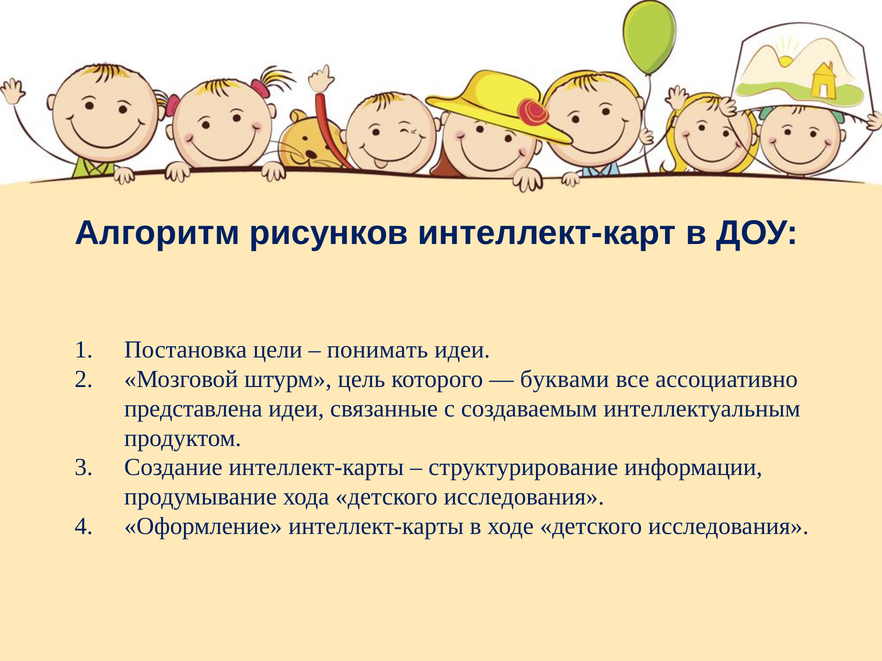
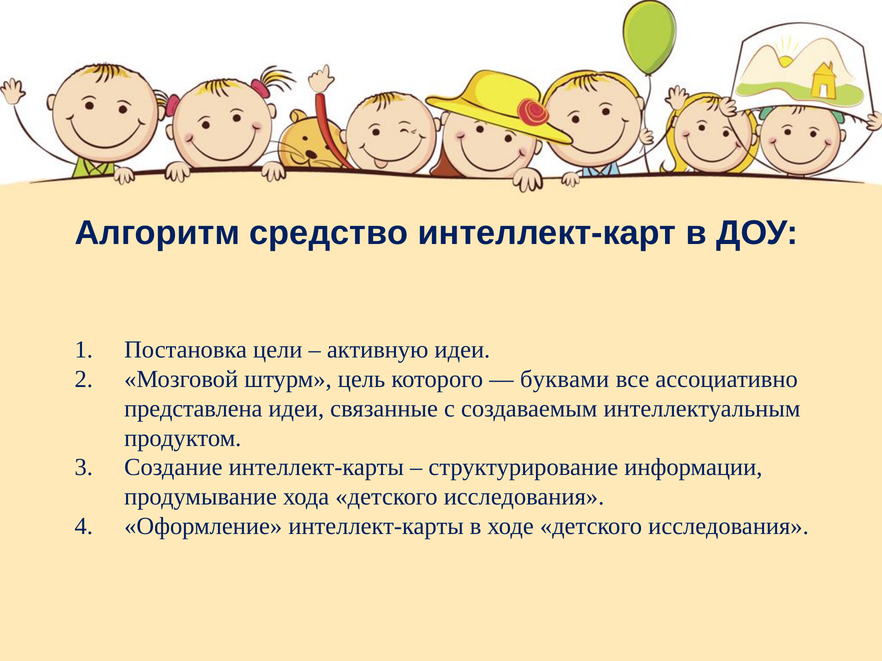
рисунков: рисунков -> средство
понимать: понимать -> активную
